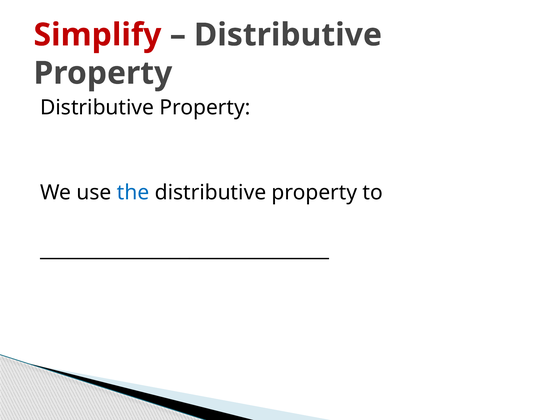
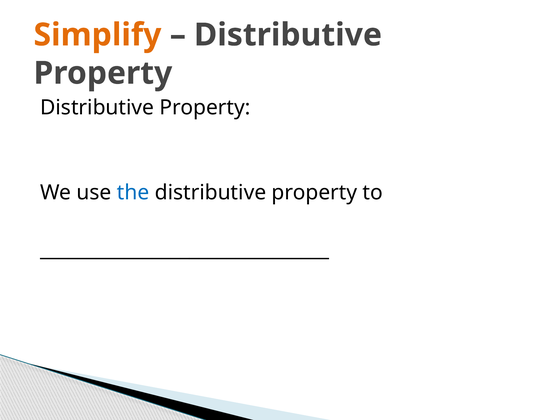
Simplify colour: red -> orange
